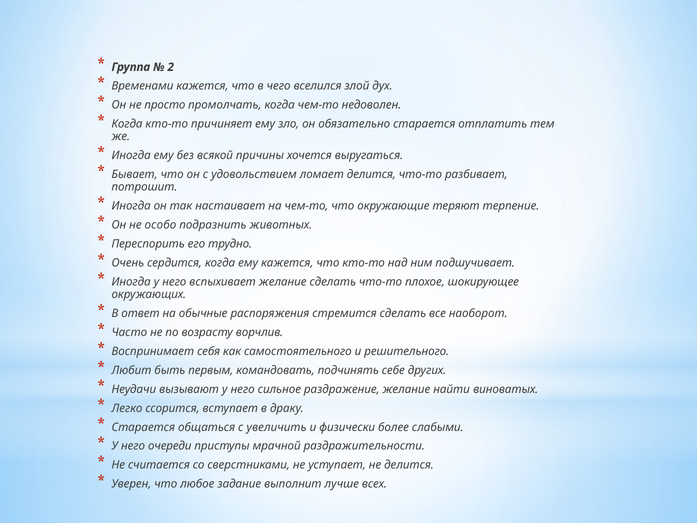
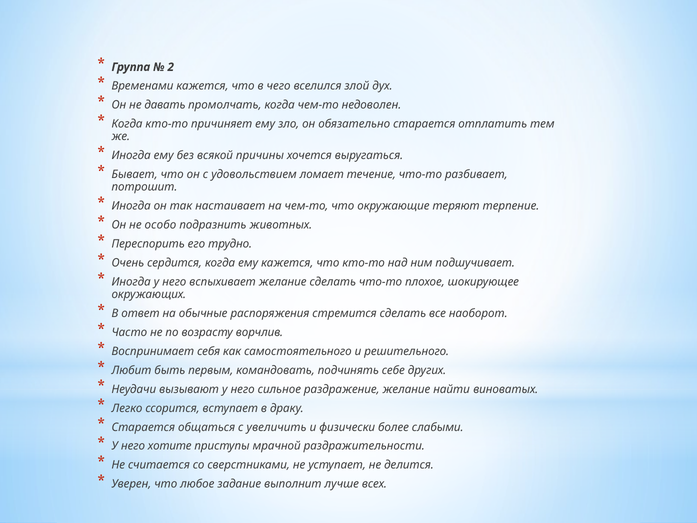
просто: просто -> давать
ломает делится: делится -> течение
очереди: очереди -> хотите
